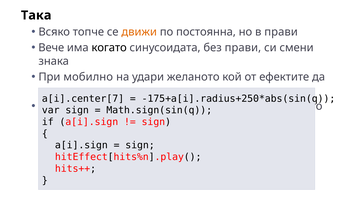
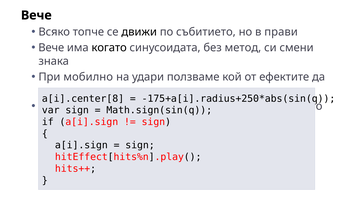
Така at (36, 15): Така -> Вече
движи colour: orange -> black
постоянна: постоянна -> събитието
без прави: прави -> метод
желаното: желаното -> ползваме
a[i].center[7: a[i].center[7 -> a[i].center[8
